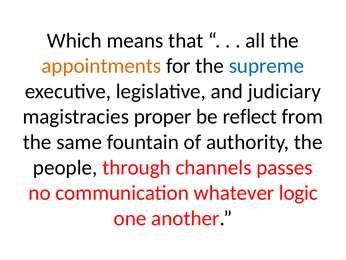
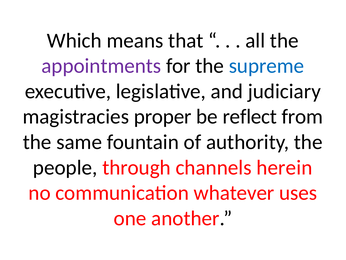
appointments colour: orange -> purple
passes: passes -> herein
logic: logic -> uses
